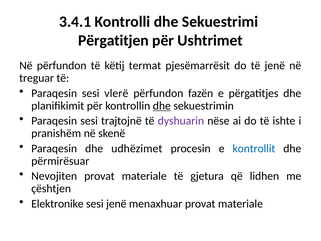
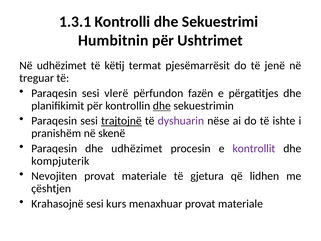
3.4.1: 3.4.1 -> 1.3.1
Përgatitjen: Përgatitjen -> Humbitnin
Në përfundon: përfundon -> udhëzimet
trajtojnë underline: none -> present
kontrollit colour: blue -> purple
përmirësuar: përmirësuar -> kompjuterik
Elektronike: Elektronike -> Krahasojnë
sesi jenë: jenë -> kurs
